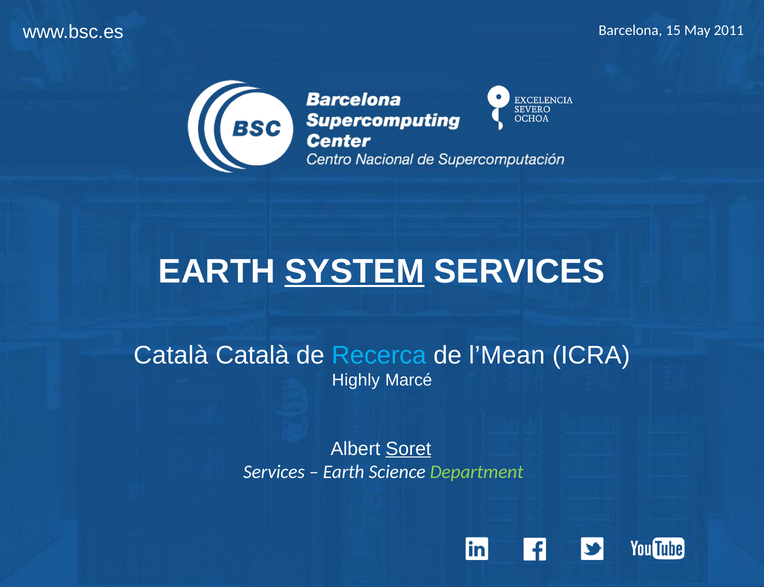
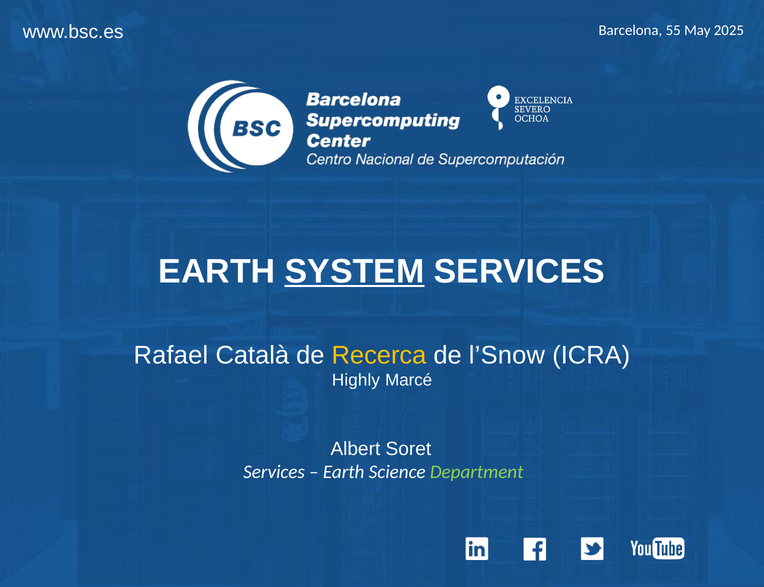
15: 15 -> 55
2011: 2011 -> 2025
Català at (171, 355): Català -> Rafael
Recerca colour: light blue -> yellow
l’Mean: l’Mean -> l’Snow
Soret underline: present -> none
